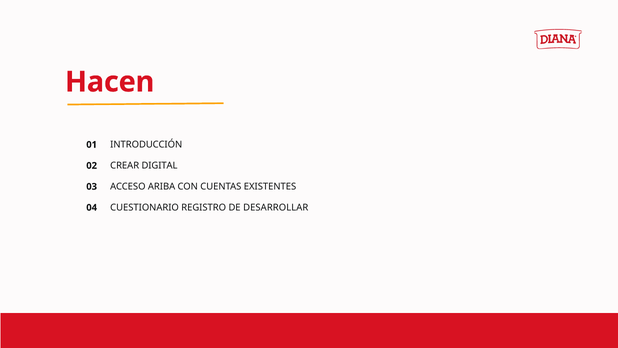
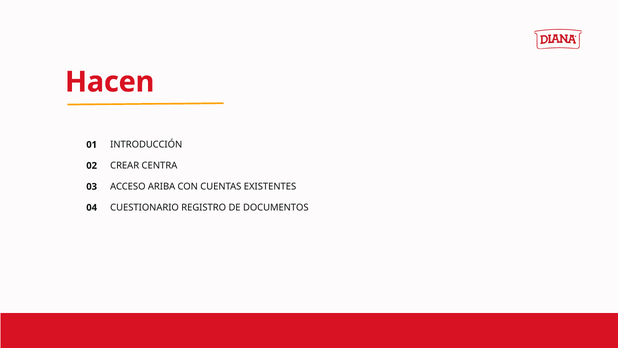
DIGITAL: DIGITAL -> CENTRA
DESARROLLAR: DESARROLLAR -> DOCUMENTOS
